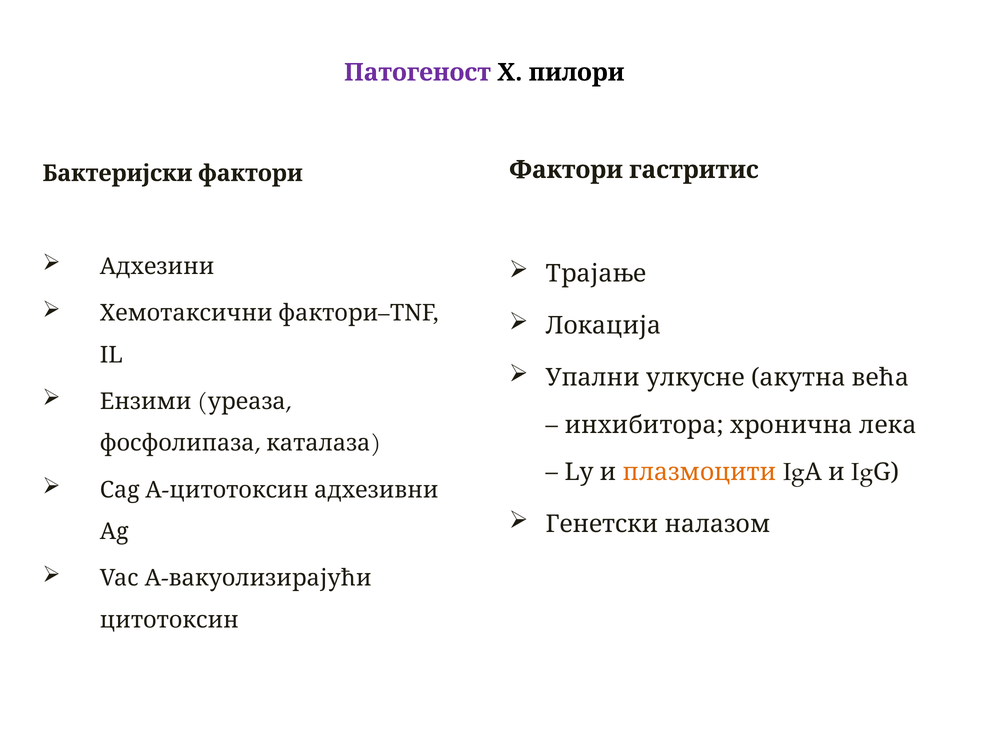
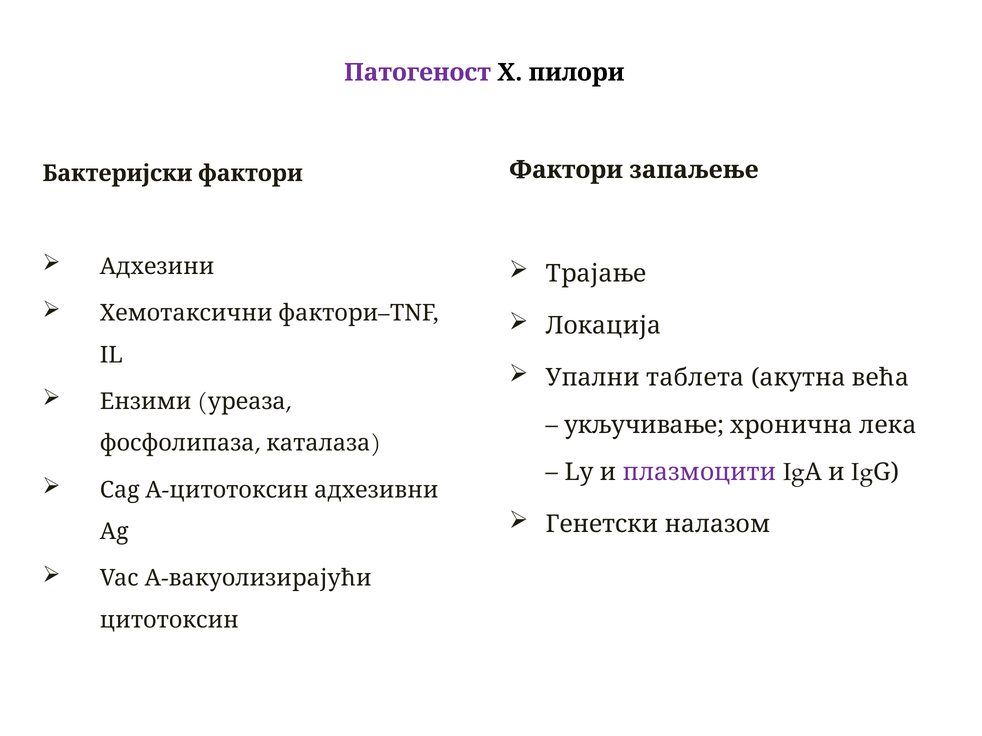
гастритис: гастритис -> запаљење
улкусне: улкусне -> таблета
инхибитора: инхибитора -> укључивање
плазмоцити colour: orange -> purple
